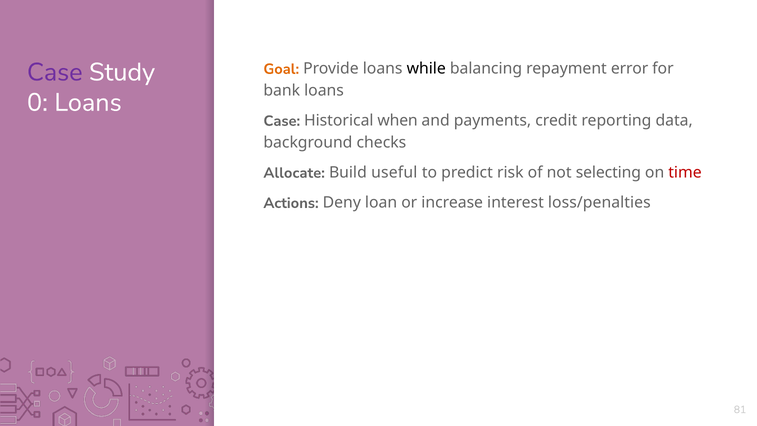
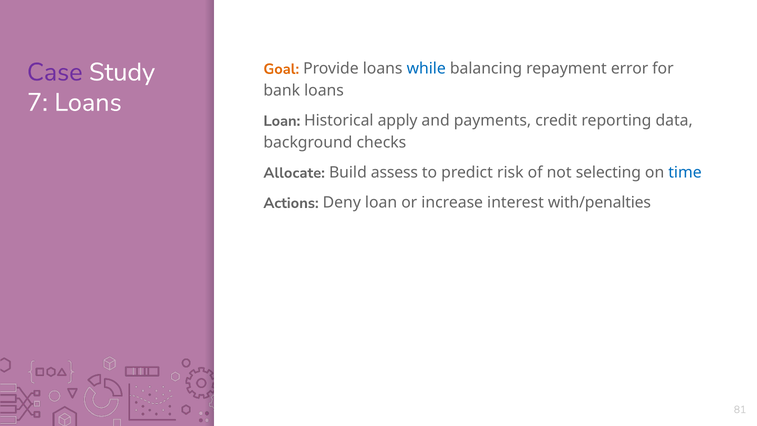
while colour: black -> blue
0: 0 -> 7
Case at (282, 121): Case -> Loan
when: when -> apply
useful: useful -> assess
time colour: red -> blue
loss/penalties: loss/penalties -> with/penalties
